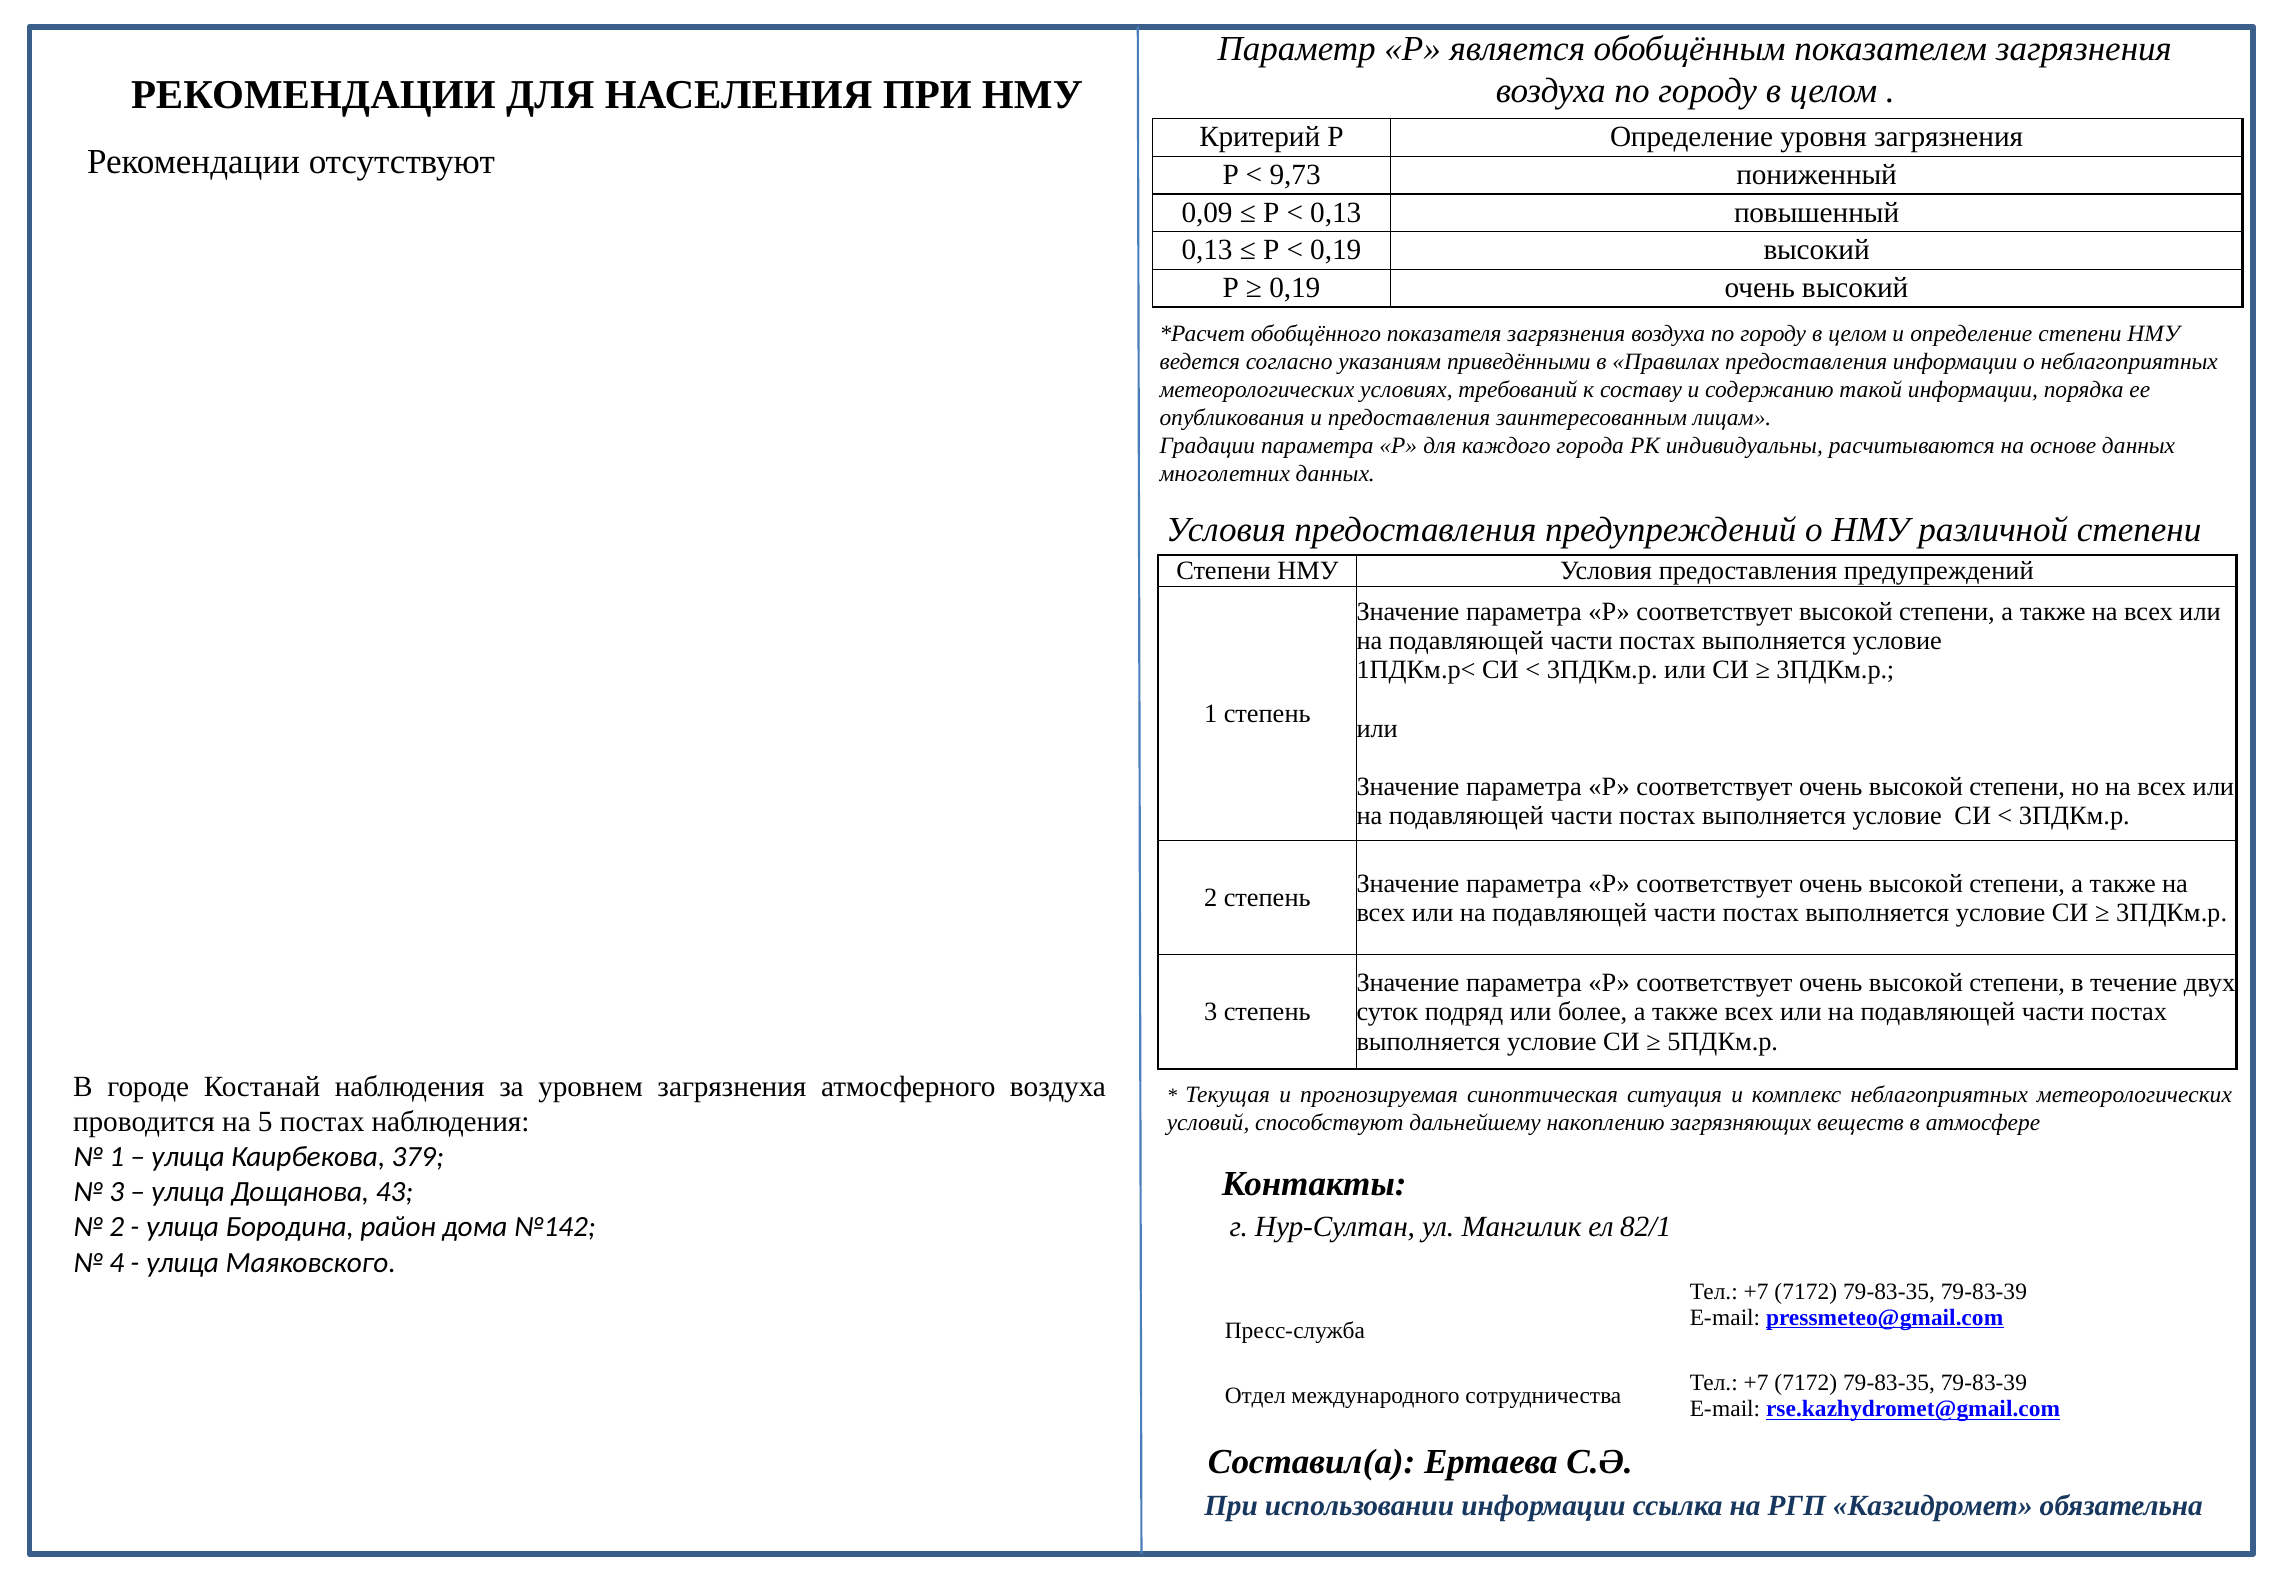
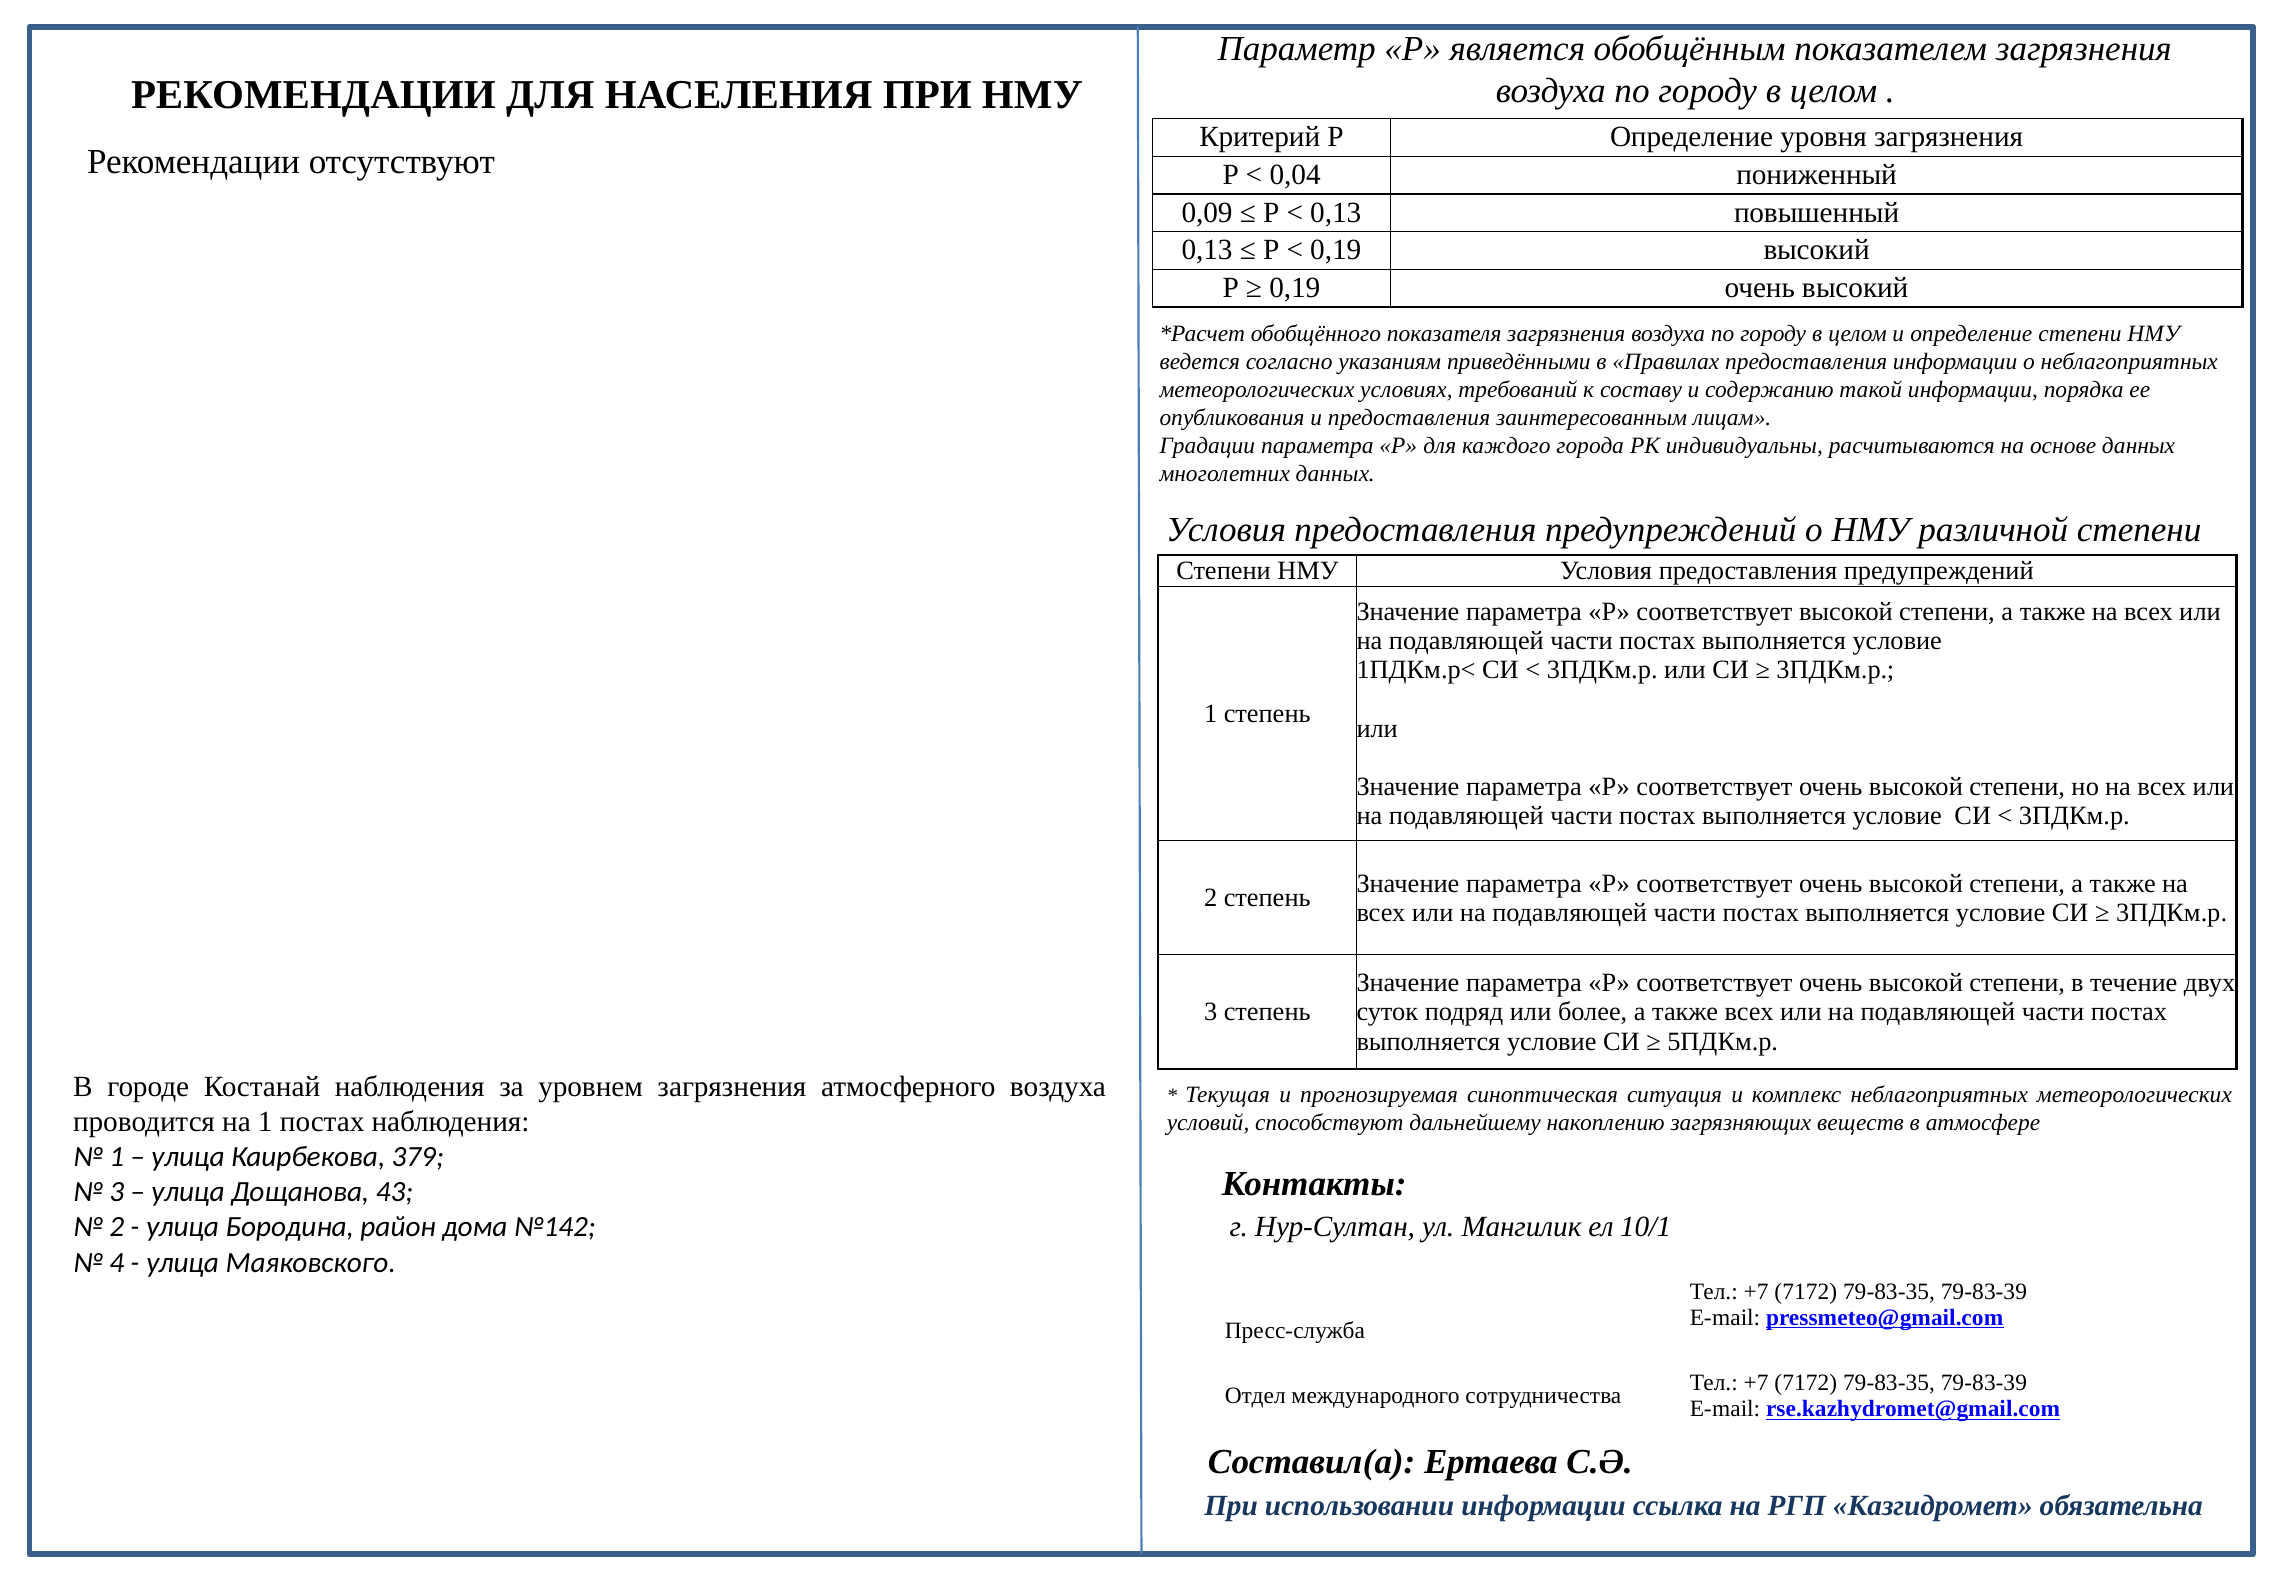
9,73: 9,73 -> 0,04
на 5: 5 -> 1
82/1: 82/1 -> 10/1
